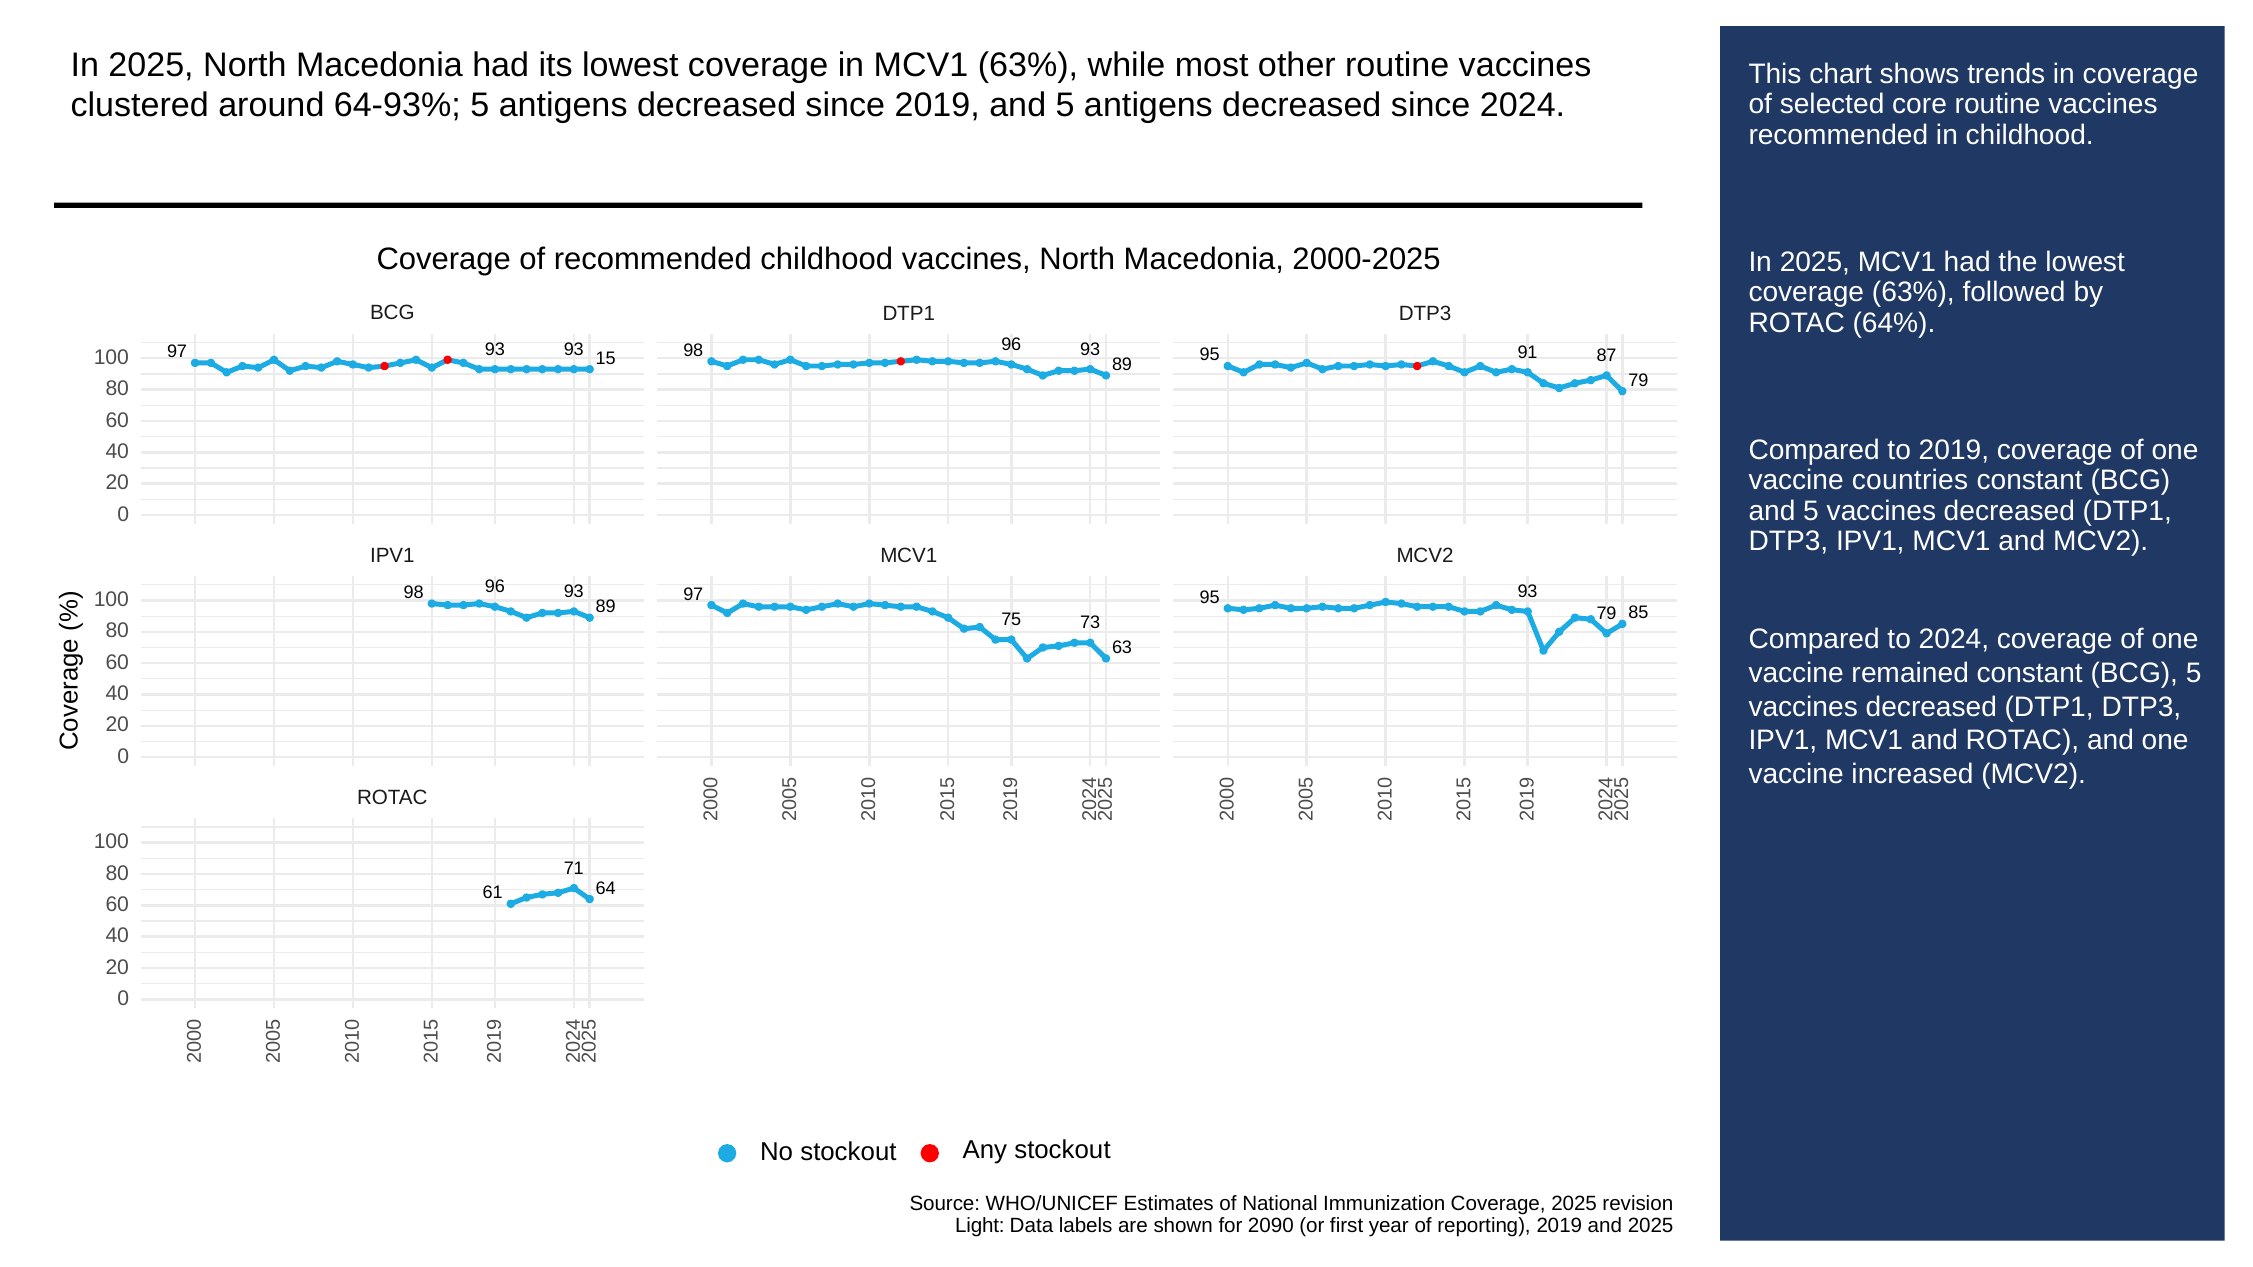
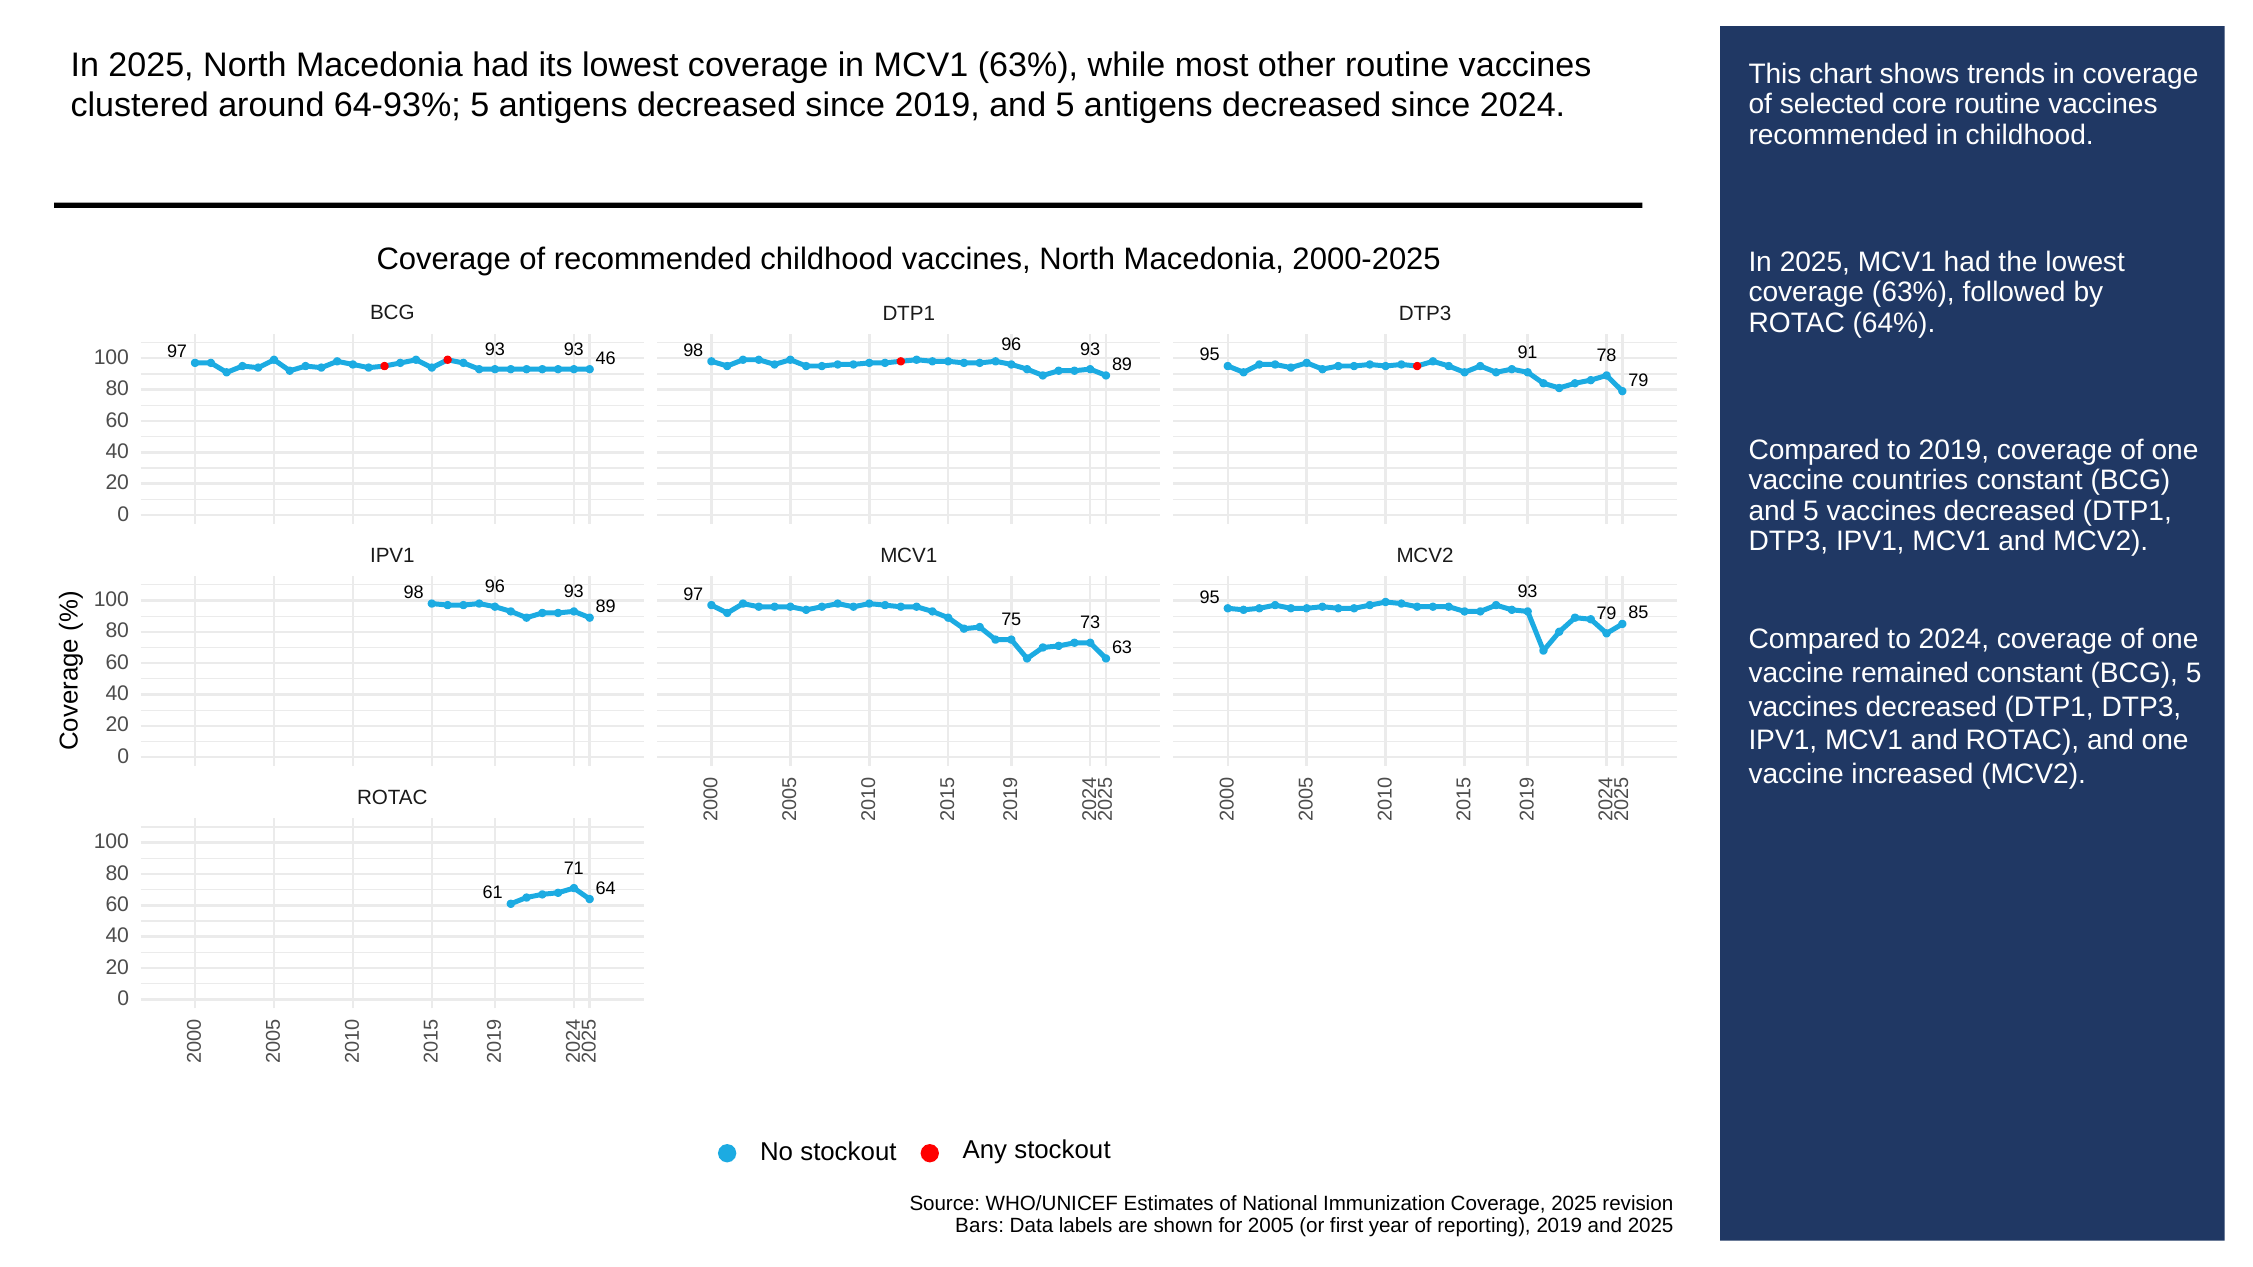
15: 15 -> 46
87: 87 -> 78
Light: Light -> Bars
2090: 2090 -> 2005
